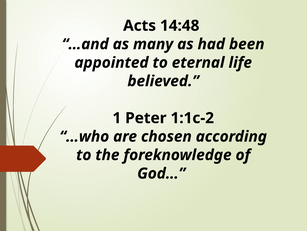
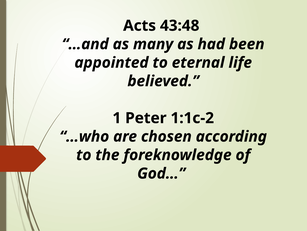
14:48: 14:48 -> 43:48
